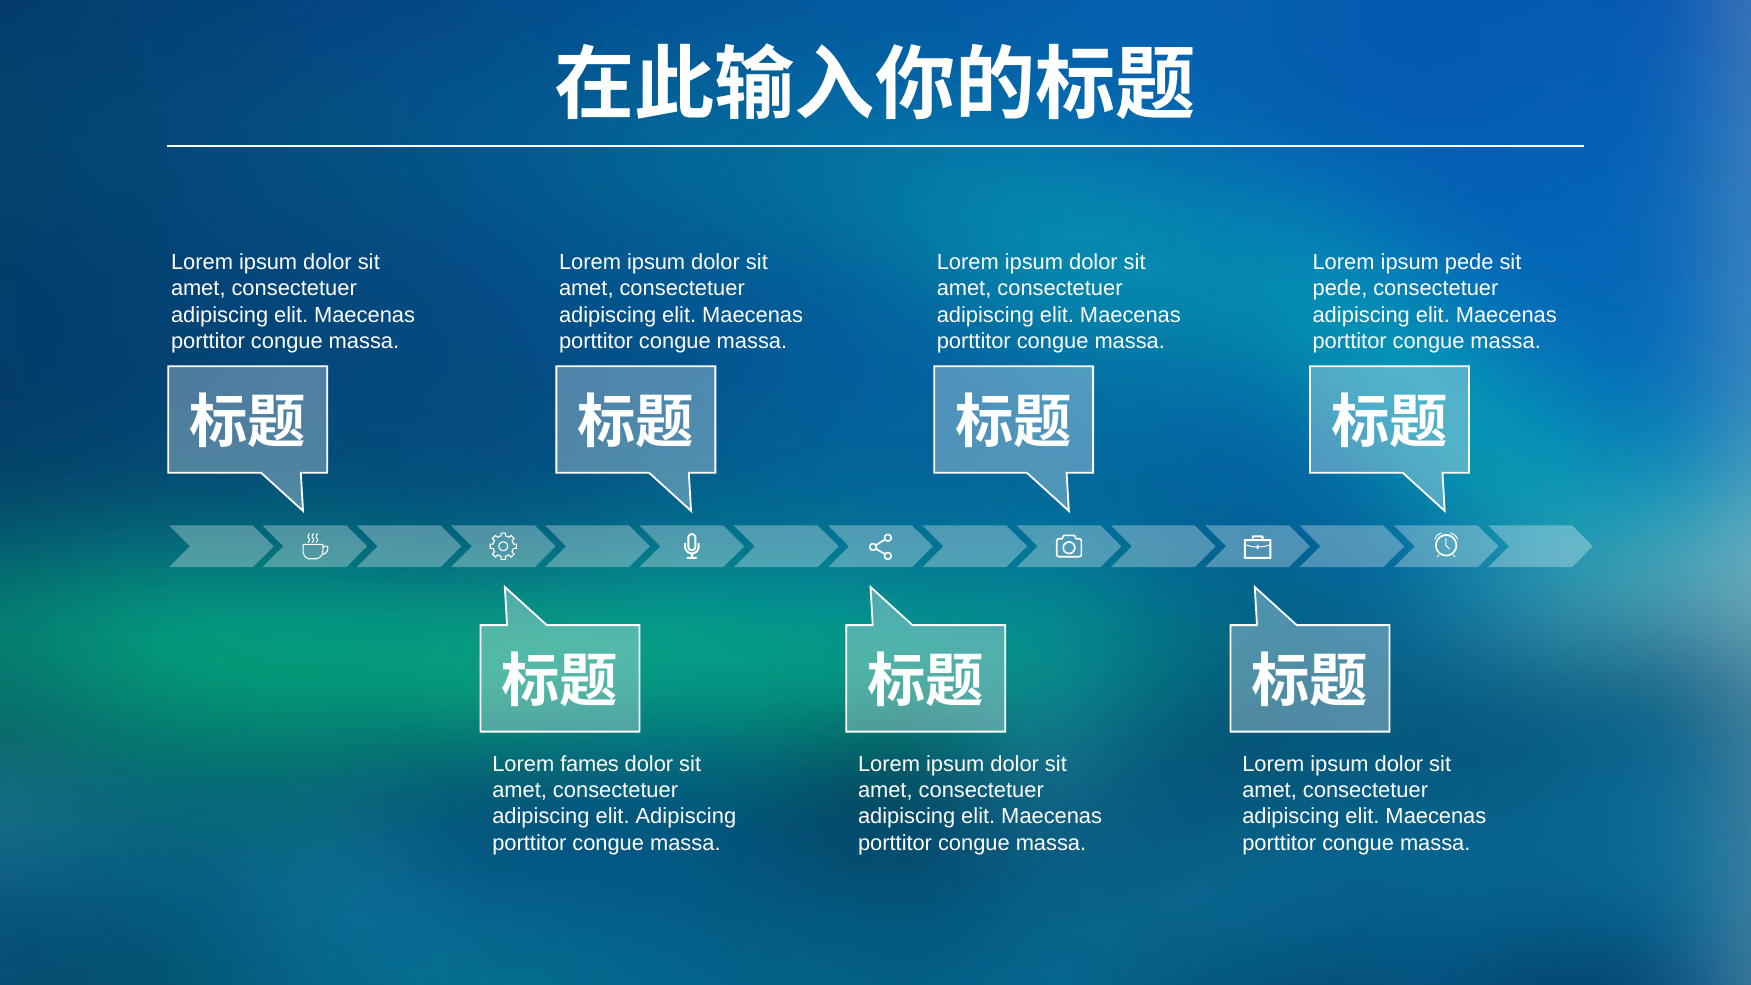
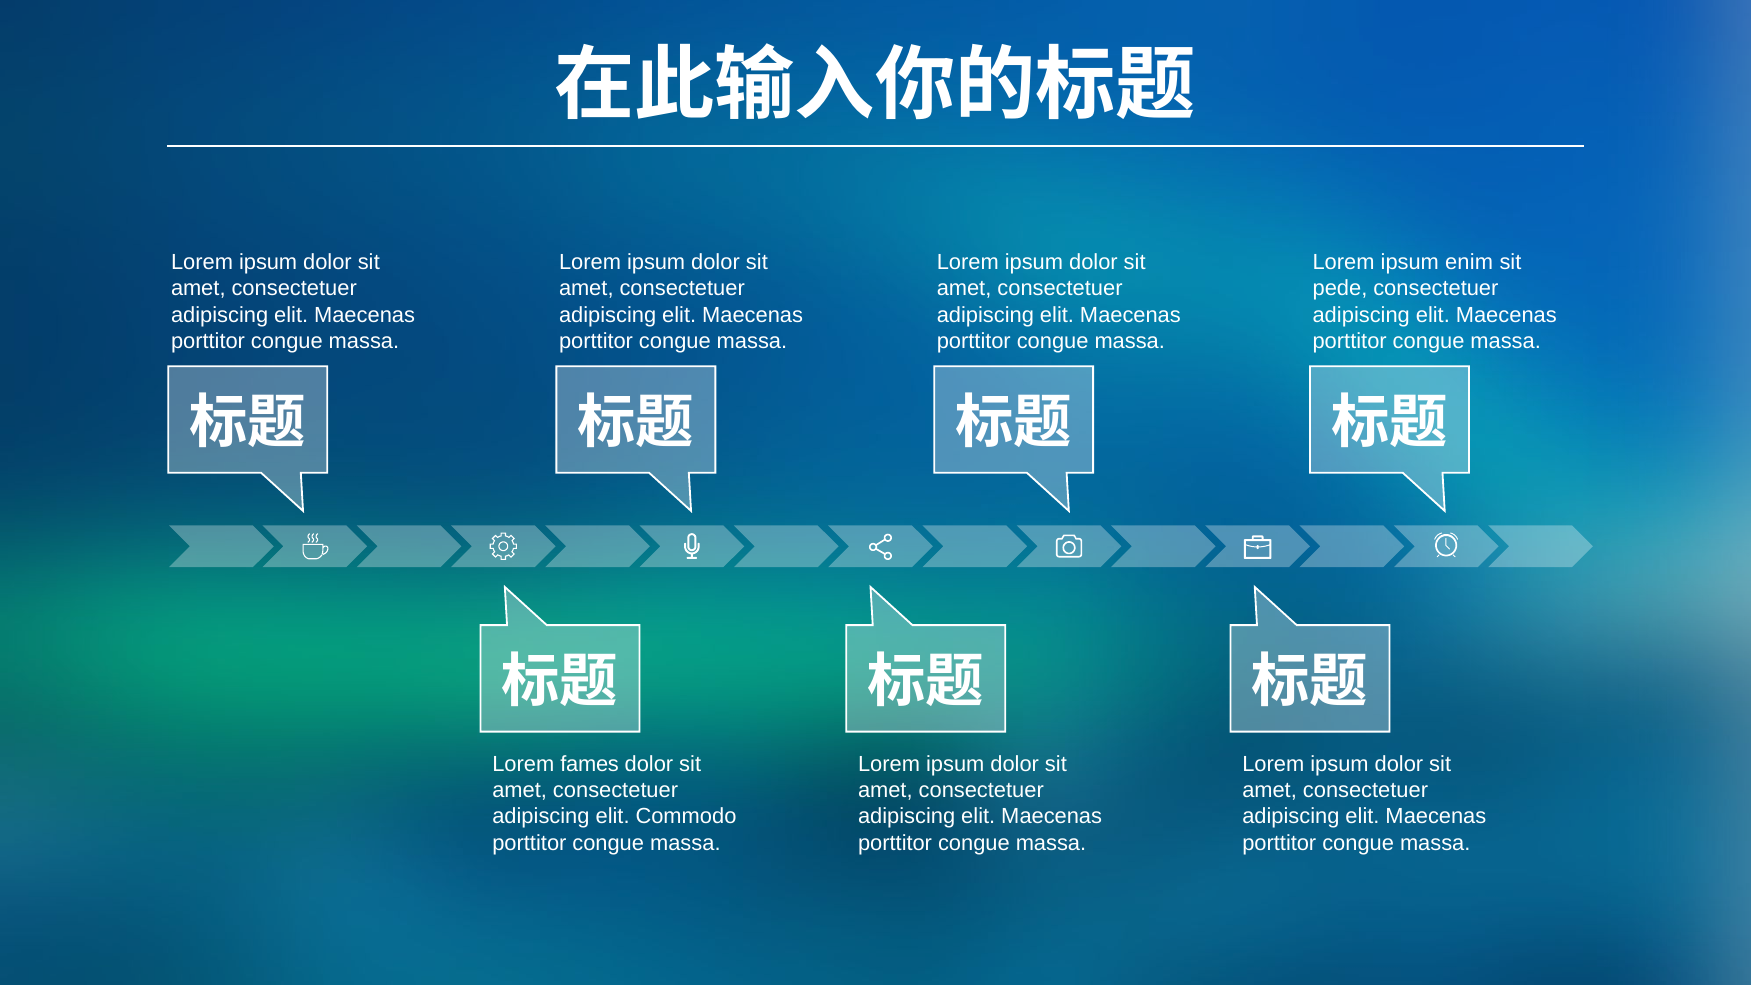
ipsum pede: pede -> enim
elit Adipiscing: Adipiscing -> Commodo
